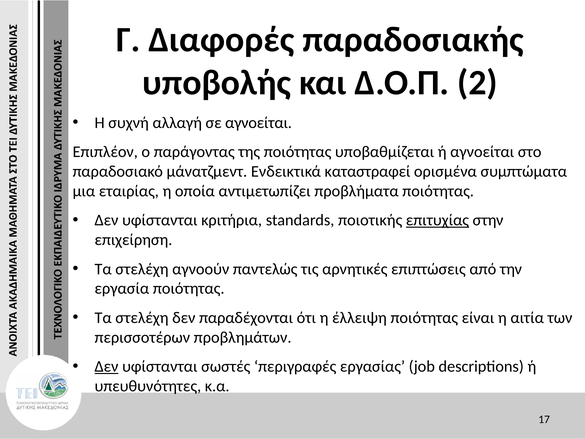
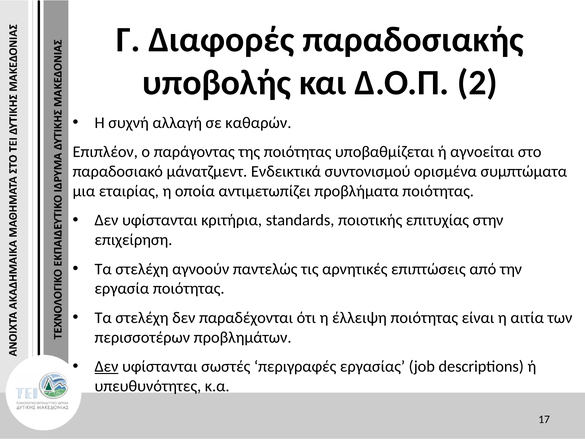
σε αγνοείται: αγνοείται -> καθαρών
καταστραφεί: καταστραφεί -> συντονισμού
επιτυχίας underline: present -> none
